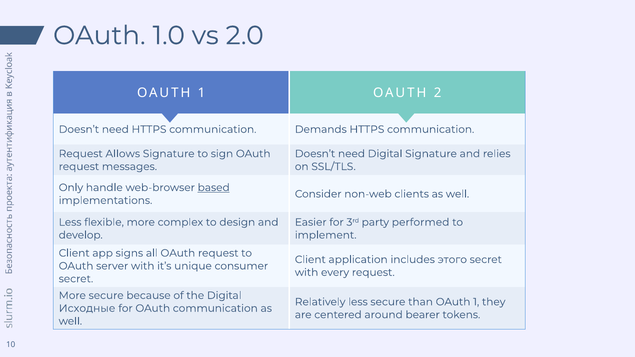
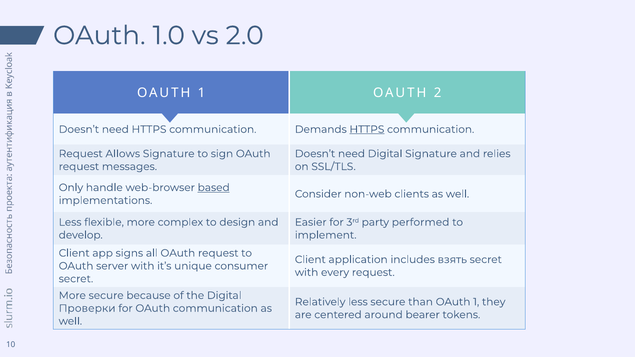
HTTPS at (367, 129) underline: none -> present
этого: этого -> взять
Исходные: Исходные -> Проверки
